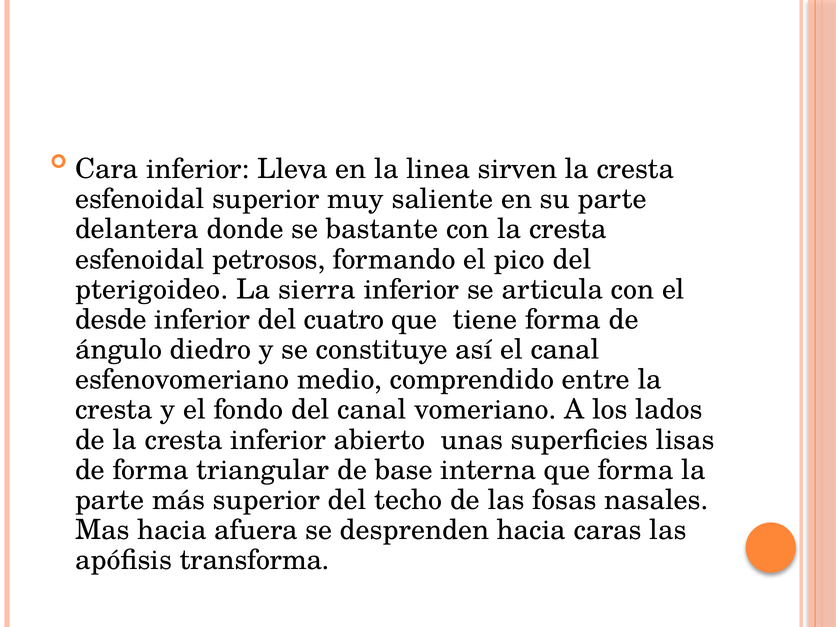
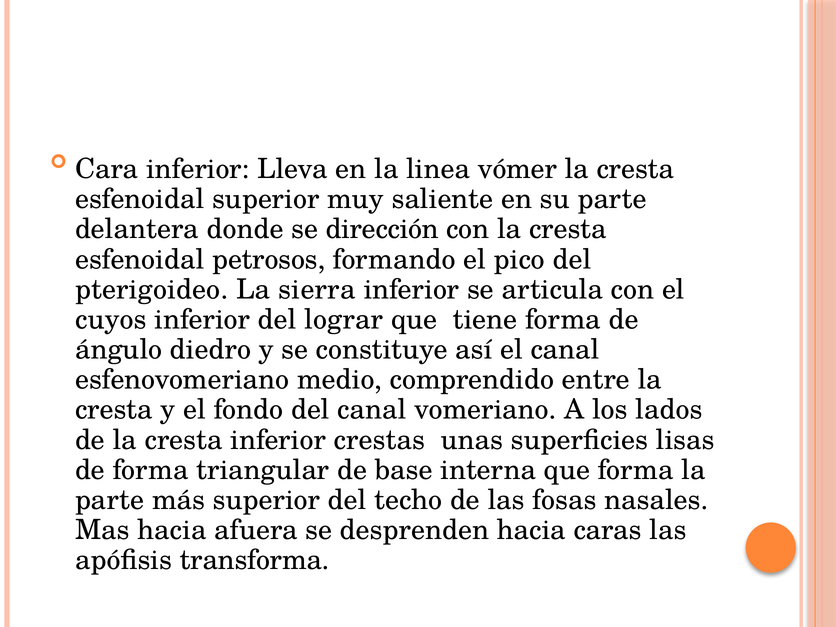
sirven: sirven -> vómer
bastante: bastante -> dirección
desde: desde -> cuyos
cuatro: cuatro -> lograr
abierto: abierto -> crestas
